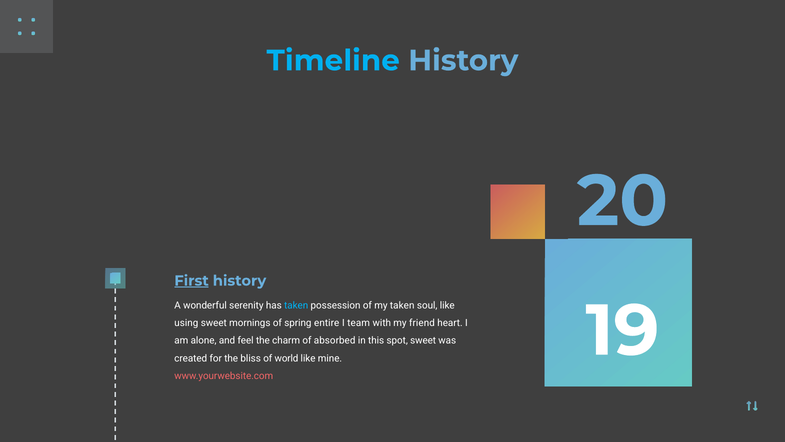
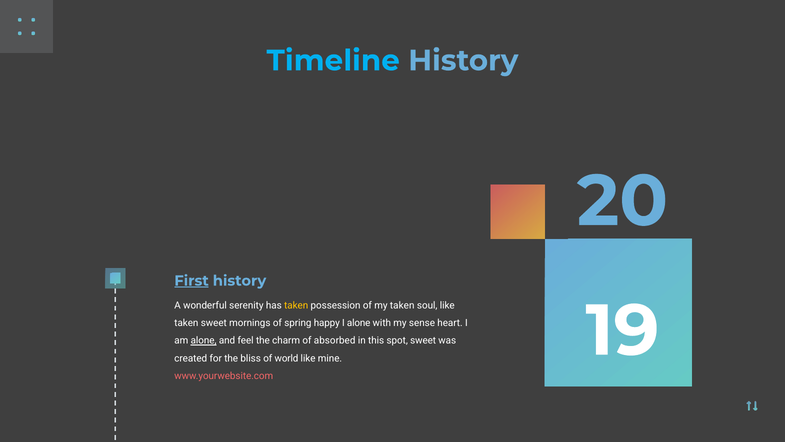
taken at (296, 305) colour: light blue -> yellow
using at (186, 323): using -> taken
entire: entire -> happy
I team: team -> alone
friend: friend -> sense
alone at (204, 340) underline: none -> present
